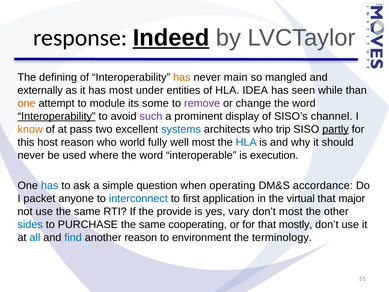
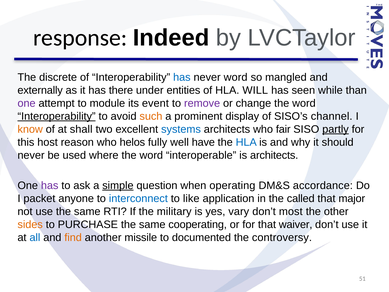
Indeed underline: present -> none
defining: defining -> discrete
has at (182, 77) colour: orange -> blue
never main: main -> word
has most: most -> there
IDEA: IDEA -> WILL
one at (27, 103) colour: orange -> purple
some: some -> event
such colour: purple -> orange
pass: pass -> shall
trip: trip -> fair
world: world -> helos
well most: most -> have
is execution: execution -> architects
has at (50, 185) colour: blue -> purple
simple underline: none -> present
first: first -> like
virtual: virtual -> called
provide: provide -> military
sides colour: blue -> orange
mostly: mostly -> waiver
find colour: blue -> orange
another reason: reason -> missile
environment: environment -> documented
terminology: terminology -> controversy
